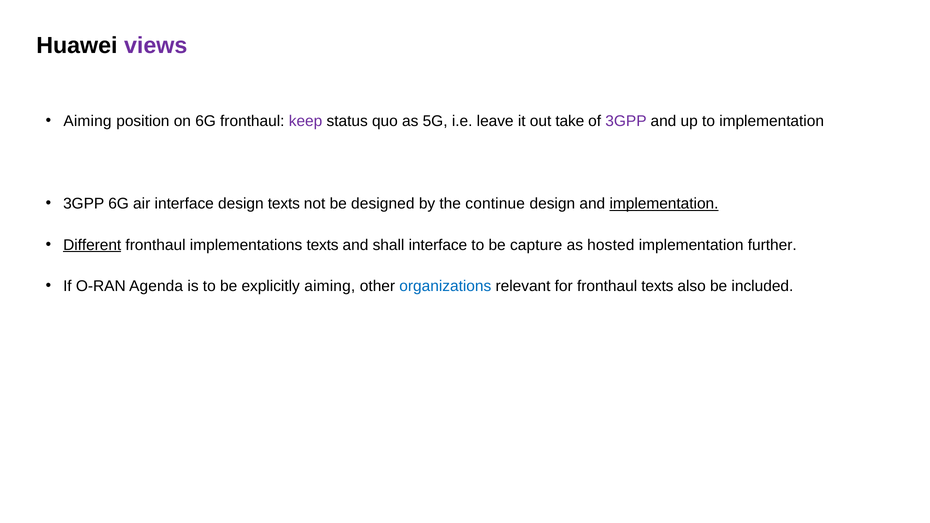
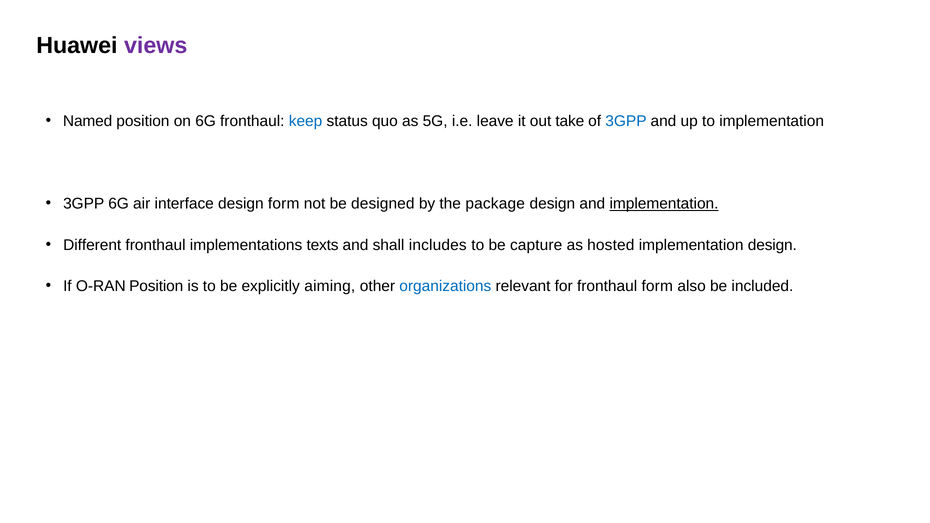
Aiming at (87, 121): Aiming -> Named
keep colour: purple -> blue
3GPP at (626, 121) colour: purple -> blue
design texts: texts -> form
continue: continue -> package
Different underline: present -> none
shall interface: interface -> includes
implementation further: further -> design
O-RAN Agenda: Agenda -> Position
fronthaul texts: texts -> form
